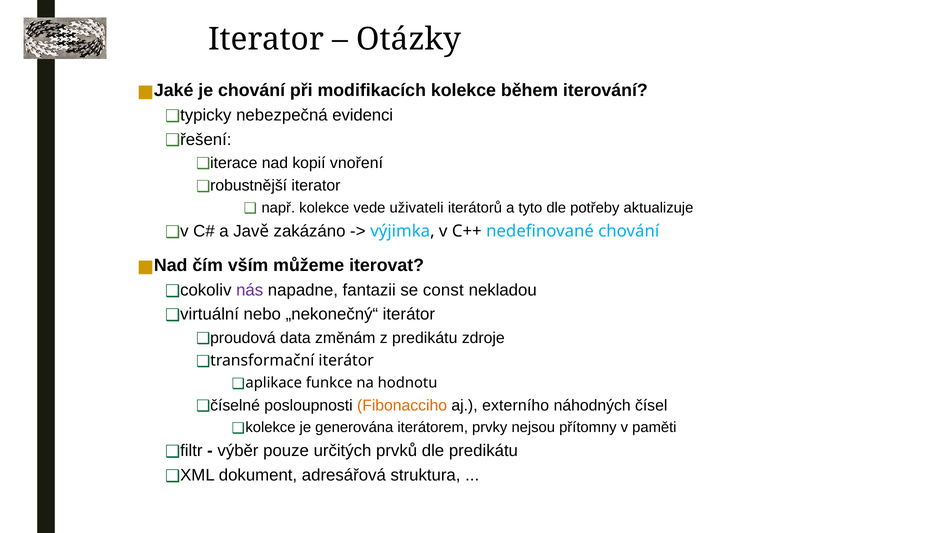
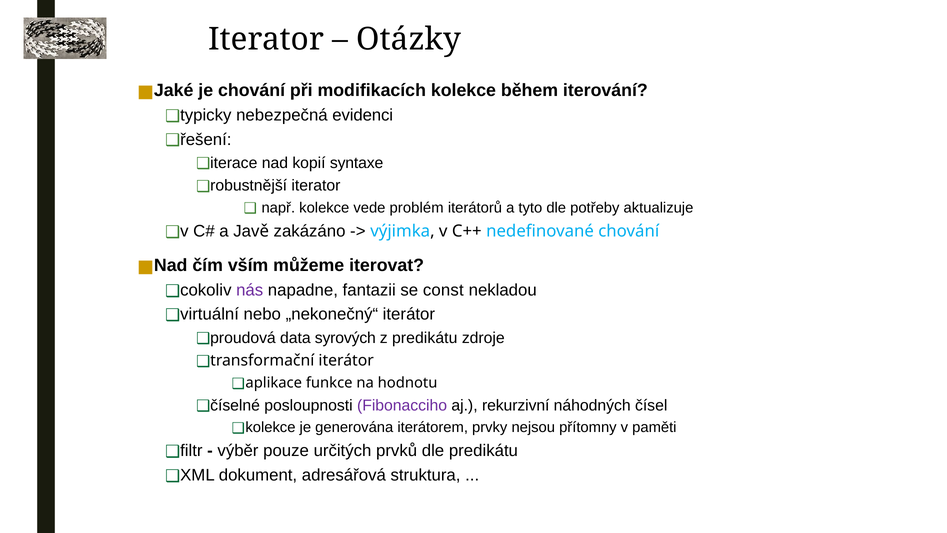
vnoření: vnoření -> syntaxe
uživateli: uživateli -> problém
změnám: změnám -> syrových
Fibonacciho colour: orange -> purple
externího: externího -> rekurzivní
